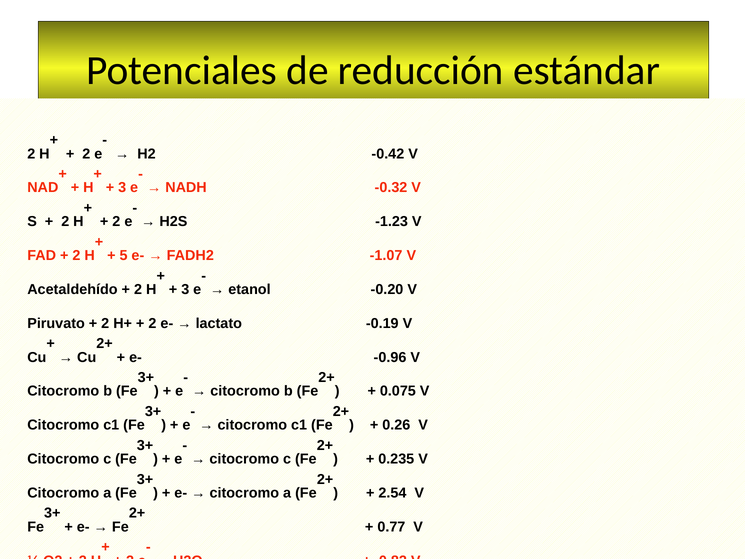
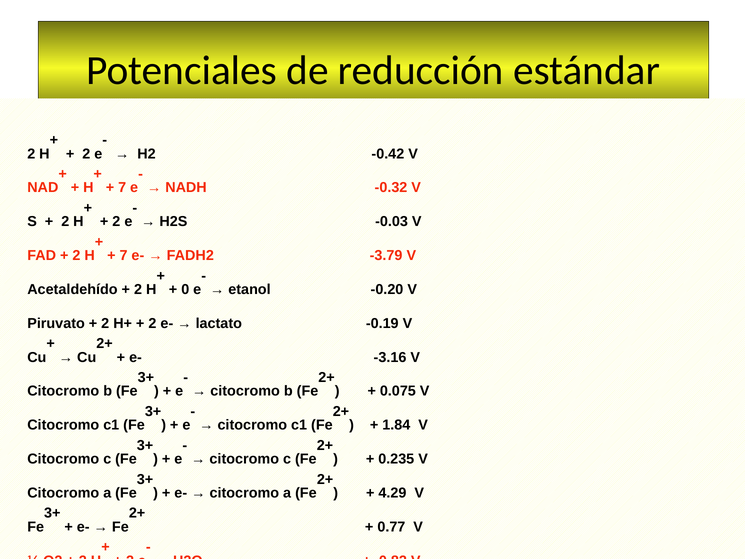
3 at (122, 188): 3 -> 7
-1.23: -1.23 -> -0.03
5 at (124, 255): 5 -> 7
-1.07: -1.07 -> -3.79
3 at (185, 289): 3 -> 0
-0.96: -0.96 -> -3.16
0.26: 0.26 -> 1.84
2.54: 2.54 -> 4.29
